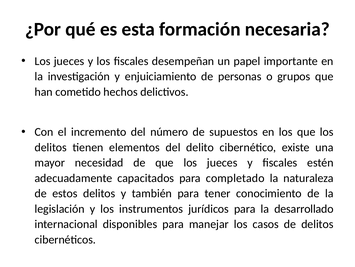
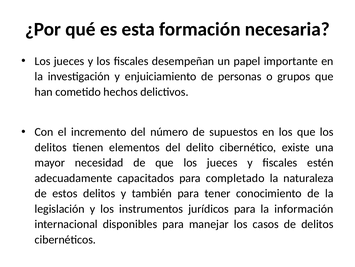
desarrollado: desarrollado -> información
